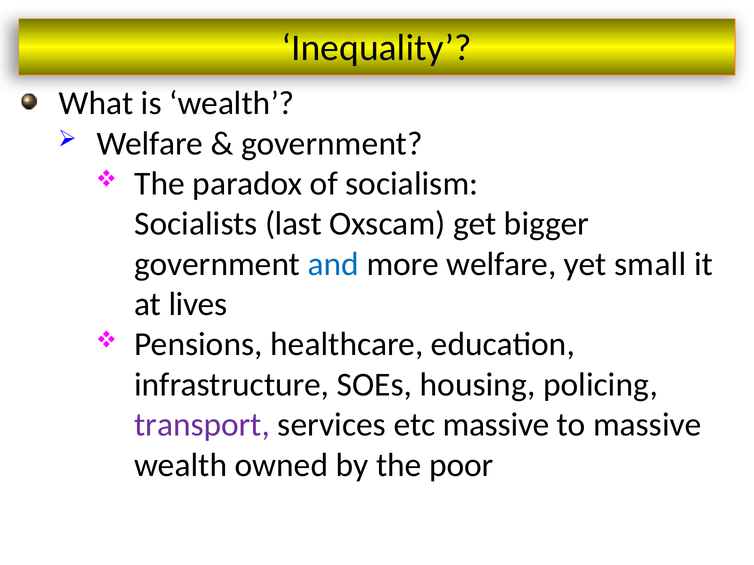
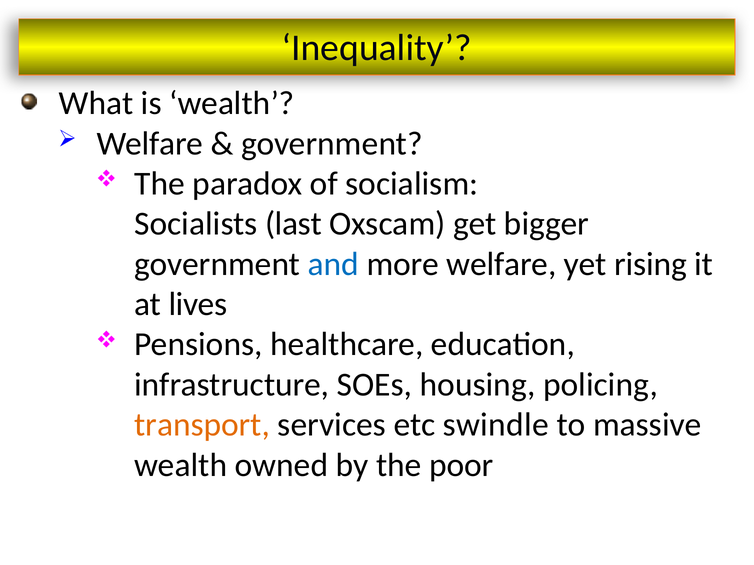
small: small -> rising
transport colour: purple -> orange
etc massive: massive -> swindle
